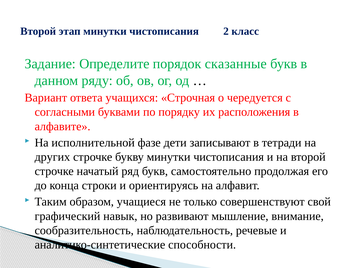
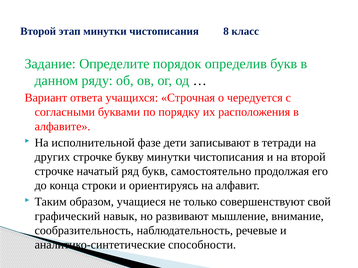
2: 2 -> 8
сказанные: сказанные -> определив
